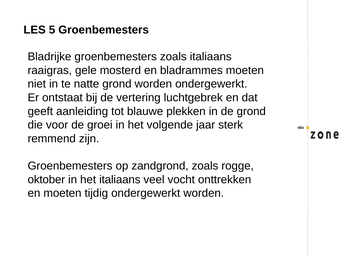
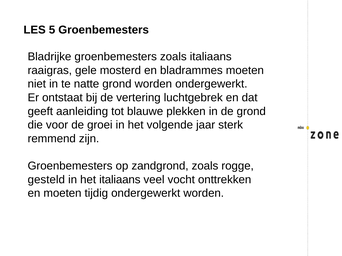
oktober: oktober -> gesteld
